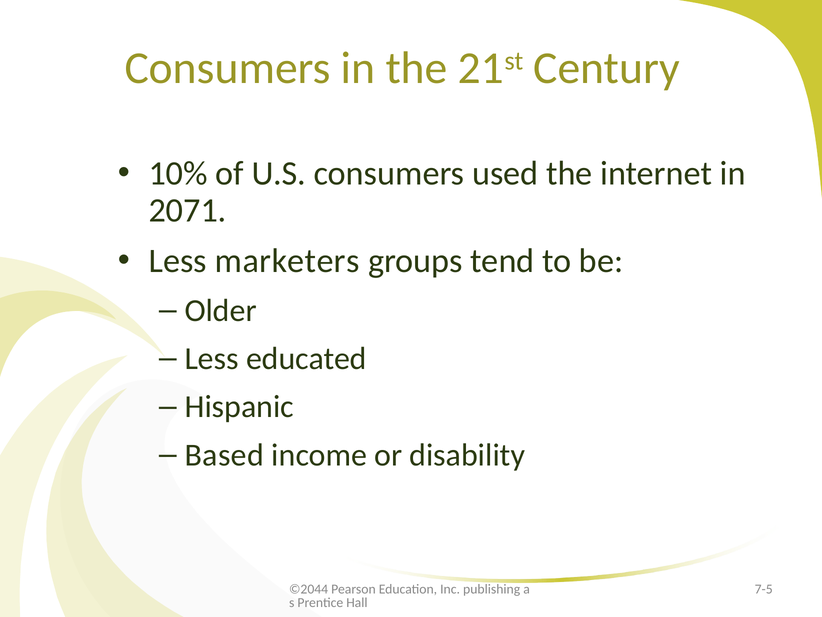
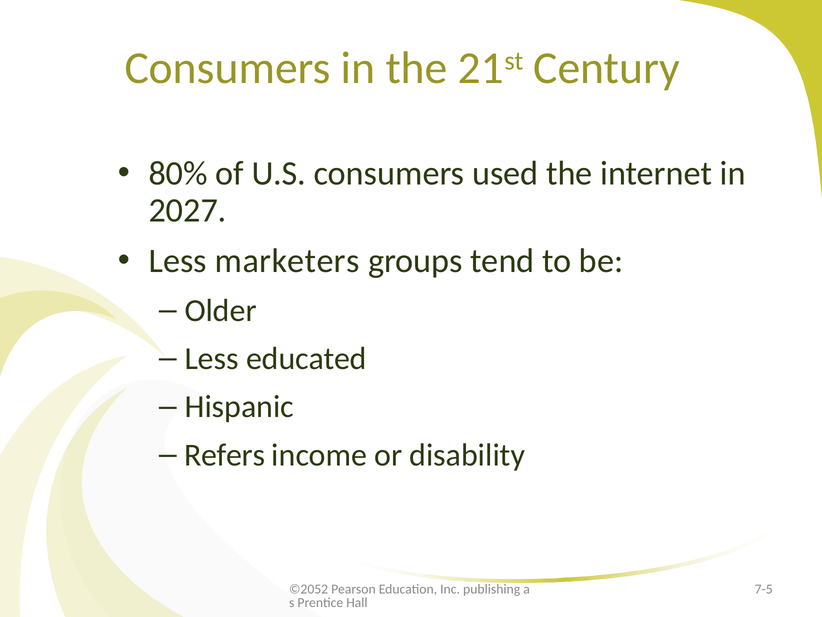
10%: 10% -> 80%
2071: 2071 -> 2027
Based: Based -> Refers
©2044: ©2044 -> ©2052
